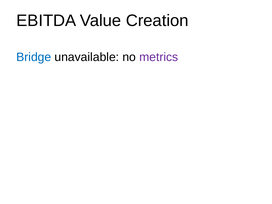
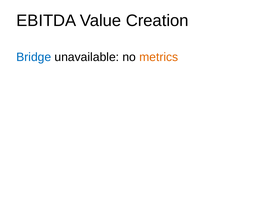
metrics colour: purple -> orange
